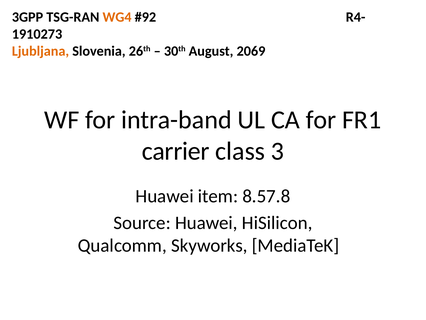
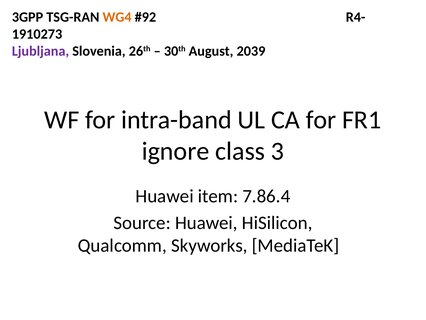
Ljubljana colour: orange -> purple
2069: 2069 -> 2039
carrier: carrier -> ignore
8.57.8: 8.57.8 -> 7.86.4
